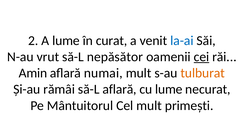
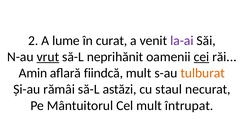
la-ai colour: blue -> purple
vrut underline: none -> present
nepăsător: nepăsător -> neprihănit
numai: numai -> fiindcă
să-L aflară: aflară -> astăzi
cu lume: lume -> staul
primești: primești -> întrupat
